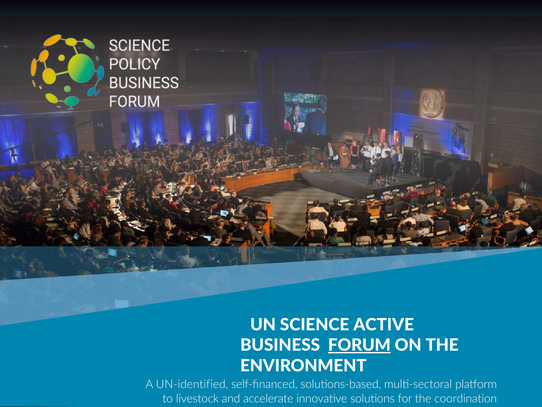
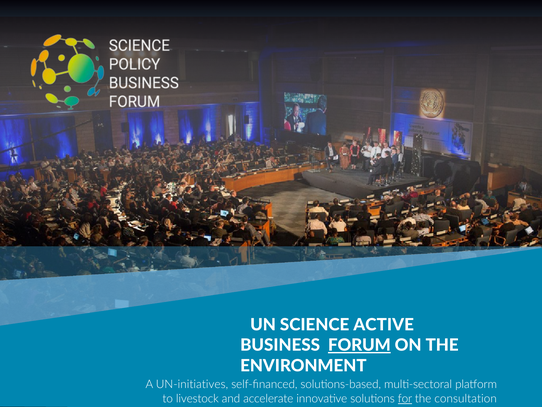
UN-identified: UN-identified -> UN-initiatives
for underline: none -> present
coordination: coordination -> consultation
